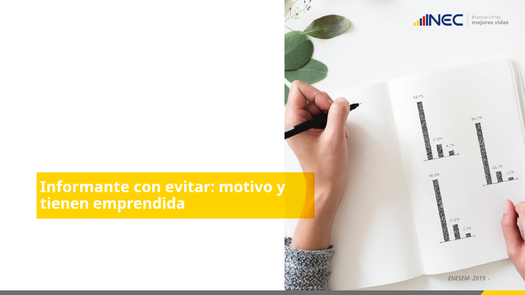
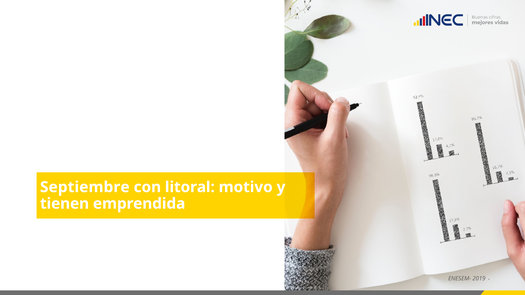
Informante: Informante -> Septiembre
evitar: evitar -> litoral
